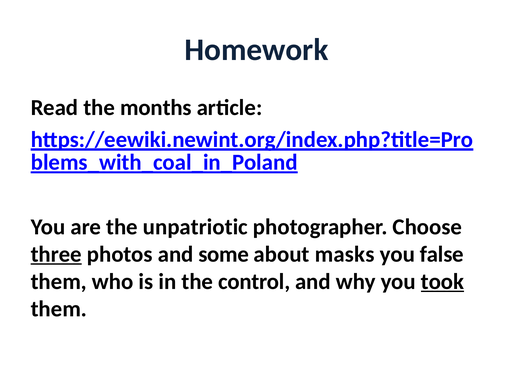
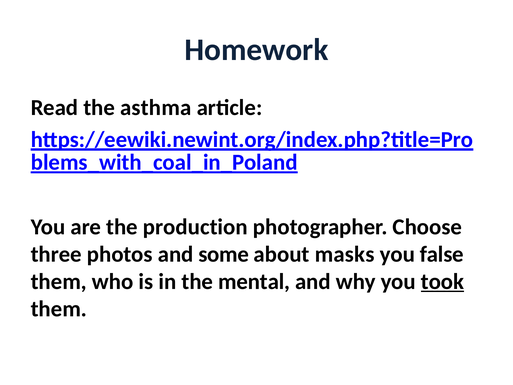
months: months -> asthma
unpatriotic: unpatriotic -> production
three underline: present -> none
control: control -> mental
